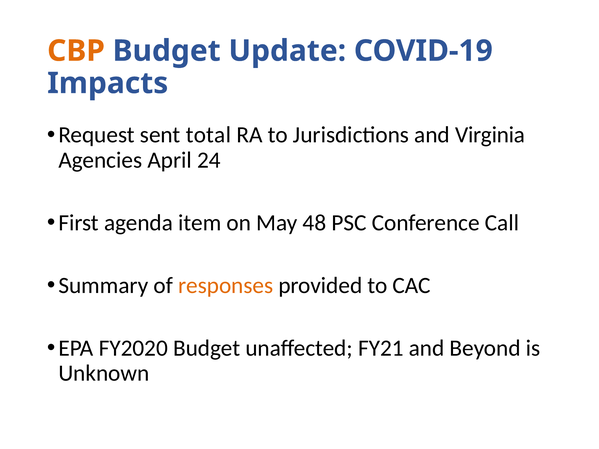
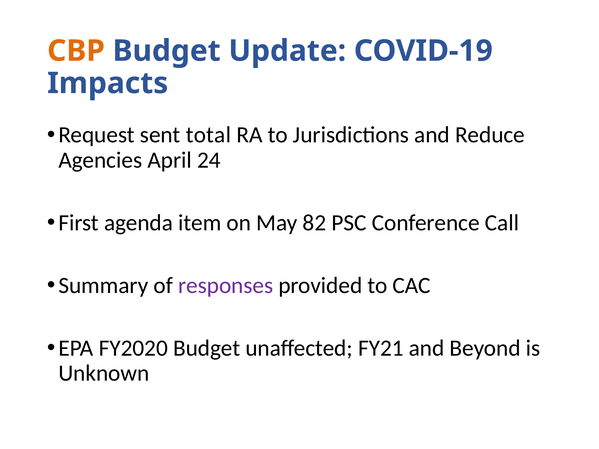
Virginia: Virginia -> Reduce
48: 48 -> 82
responses colour: orange -> purple
